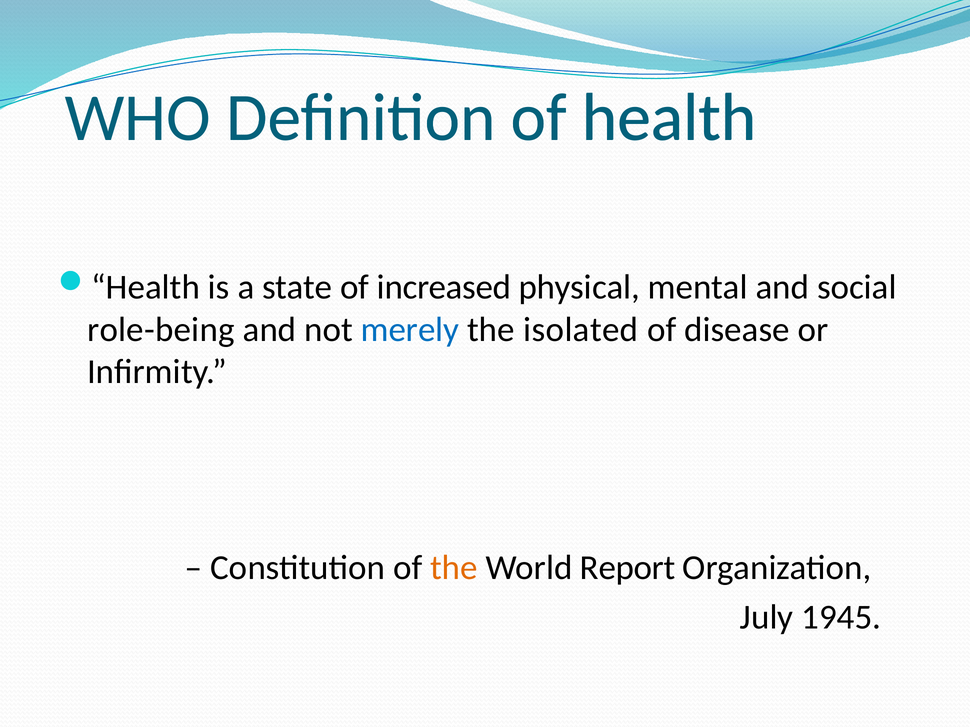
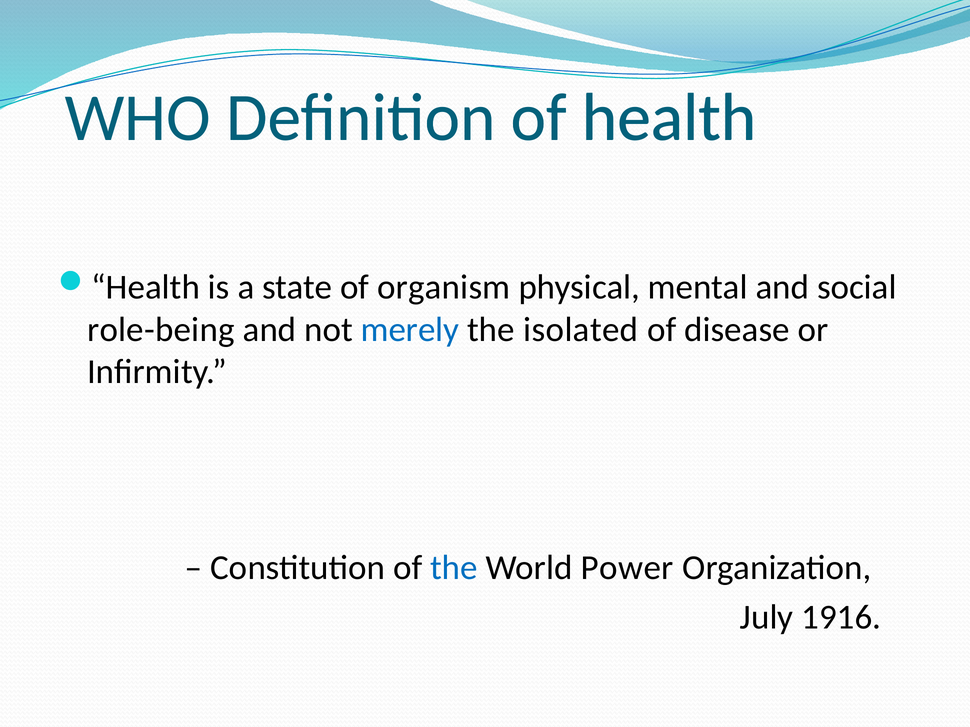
increased: increased -> organism
the at (454, 568) colour: orange -> blue
Report: Report -> Power
1945: 1945 -> 1916
